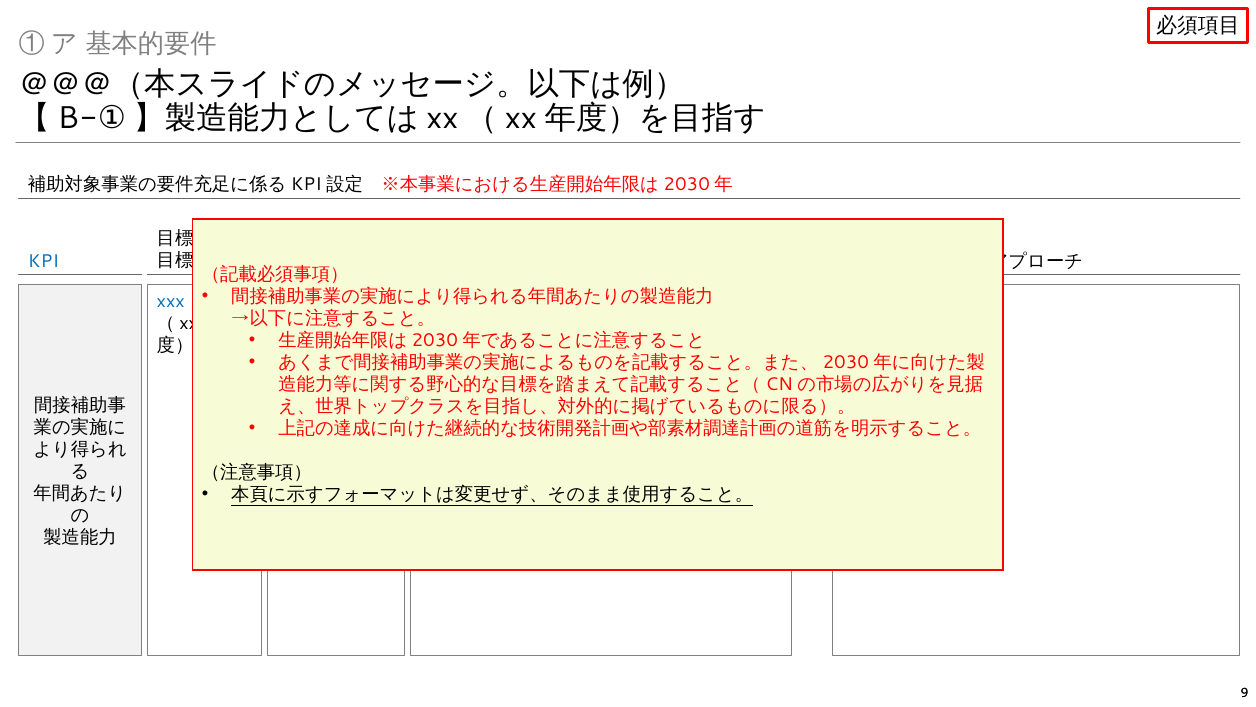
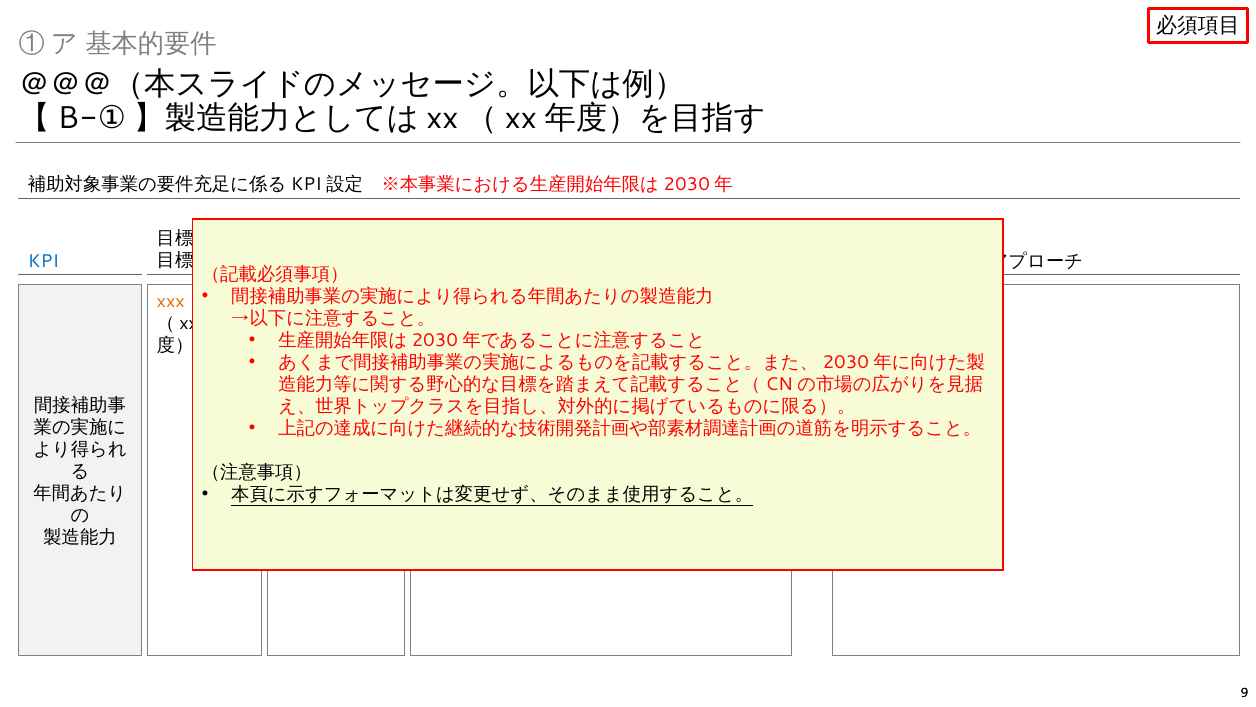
xxx at (171, 301) colour: blue -> orange
